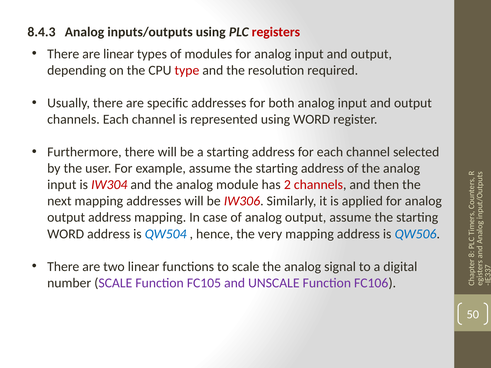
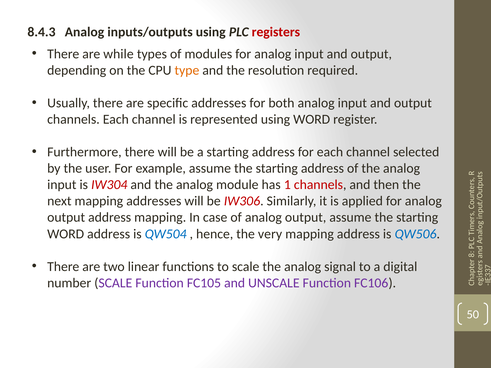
are linear: linear -> while
type colour: red -> orange
2: 2 -> 1
